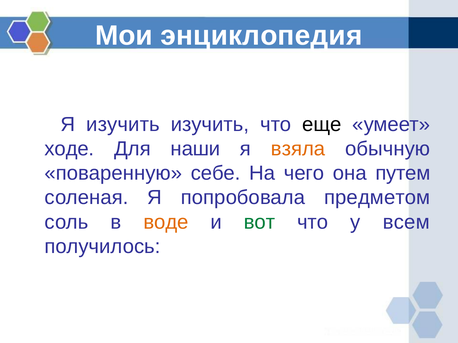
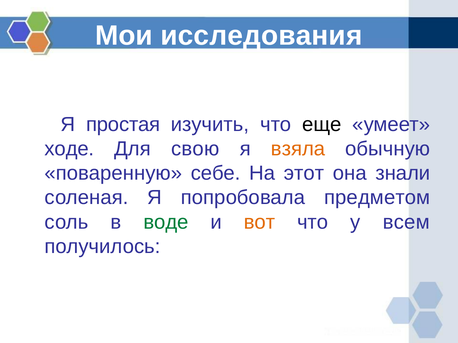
энциклопедия: энциклопедия -> исследования
Я изучить: изучить -> простая
наши: наши -> свою
чего: чего -> этот
путем: путем -> знали
воде colour: orange -> green
вот colour: green -> orange
